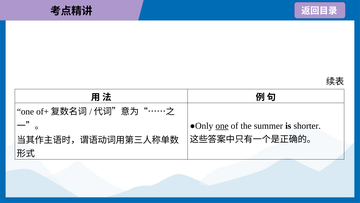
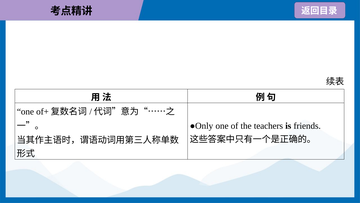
one at (222, 126) underline: present -> none
summer: summer -> teachers
shorter: shorter -> friends
